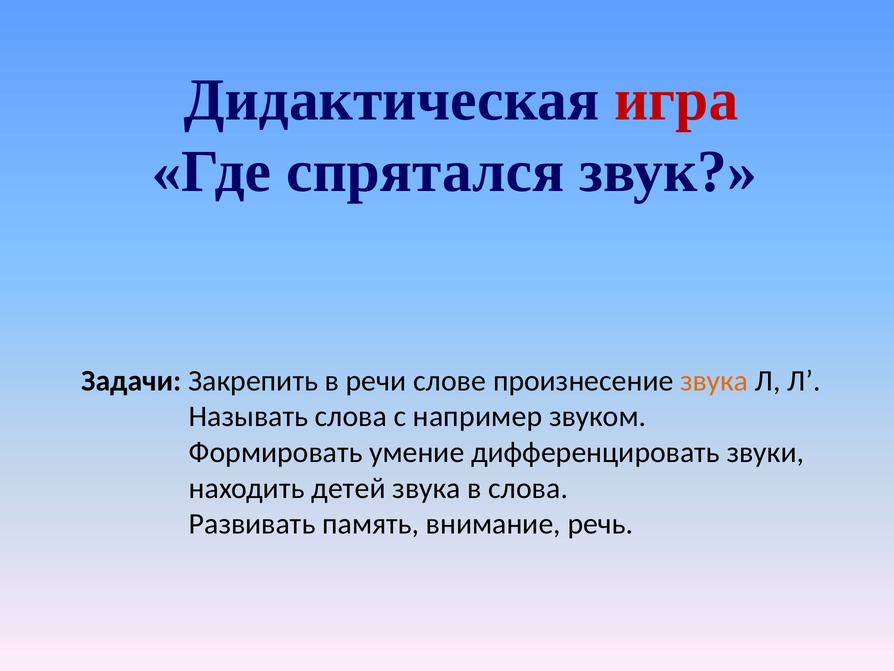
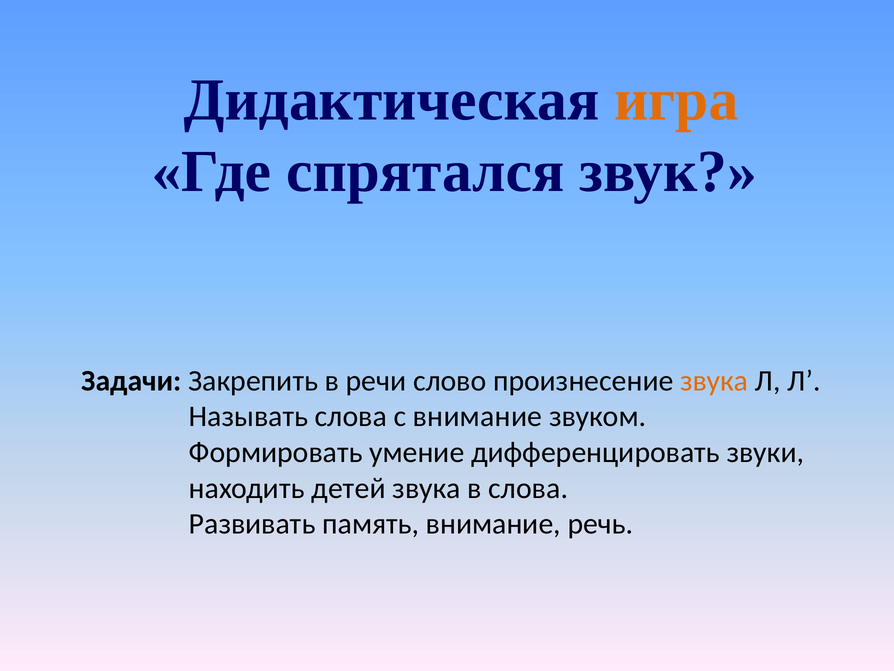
игра colour: red -> orange
слове: слове -> слово
с например: например -> внимание
